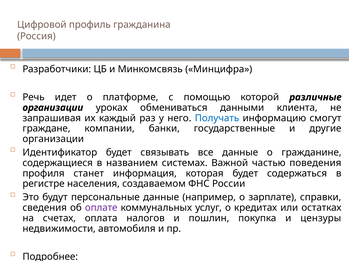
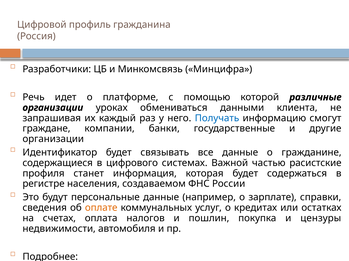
названием: названием -> цифрового
поведения: поведения -> расистские
оплате colour: purple -> orange
